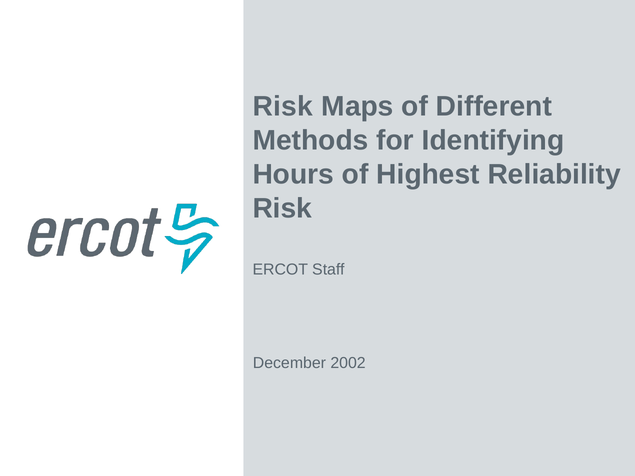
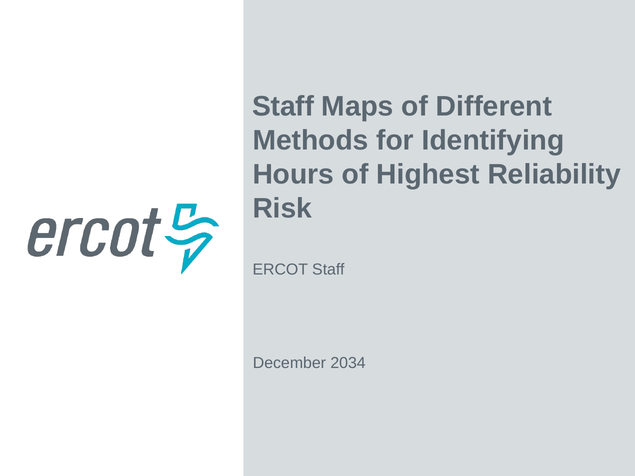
Risk at (283, 107): Risk -> Staff
2002: 2002 -> 2034
